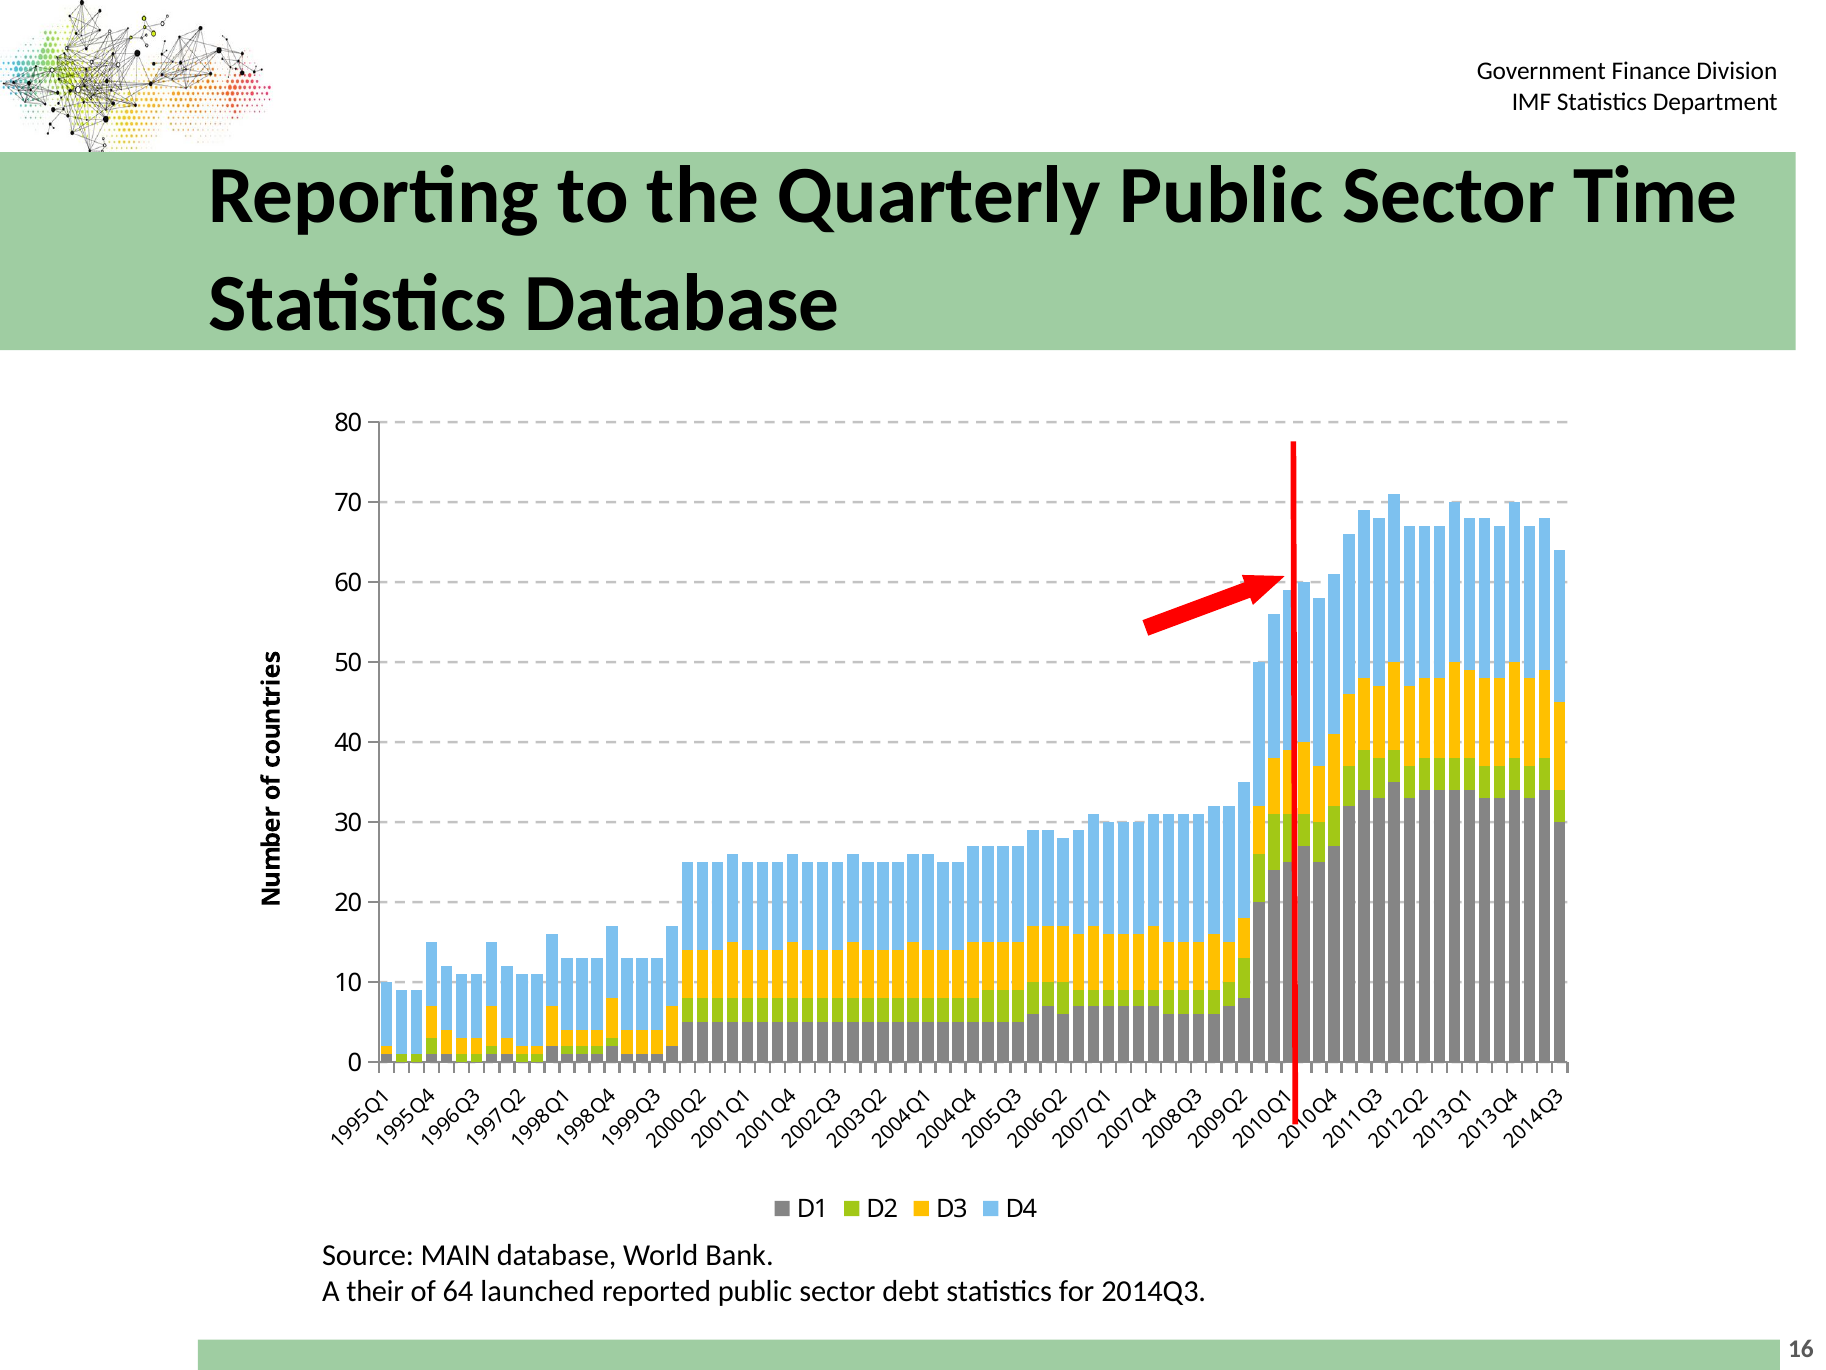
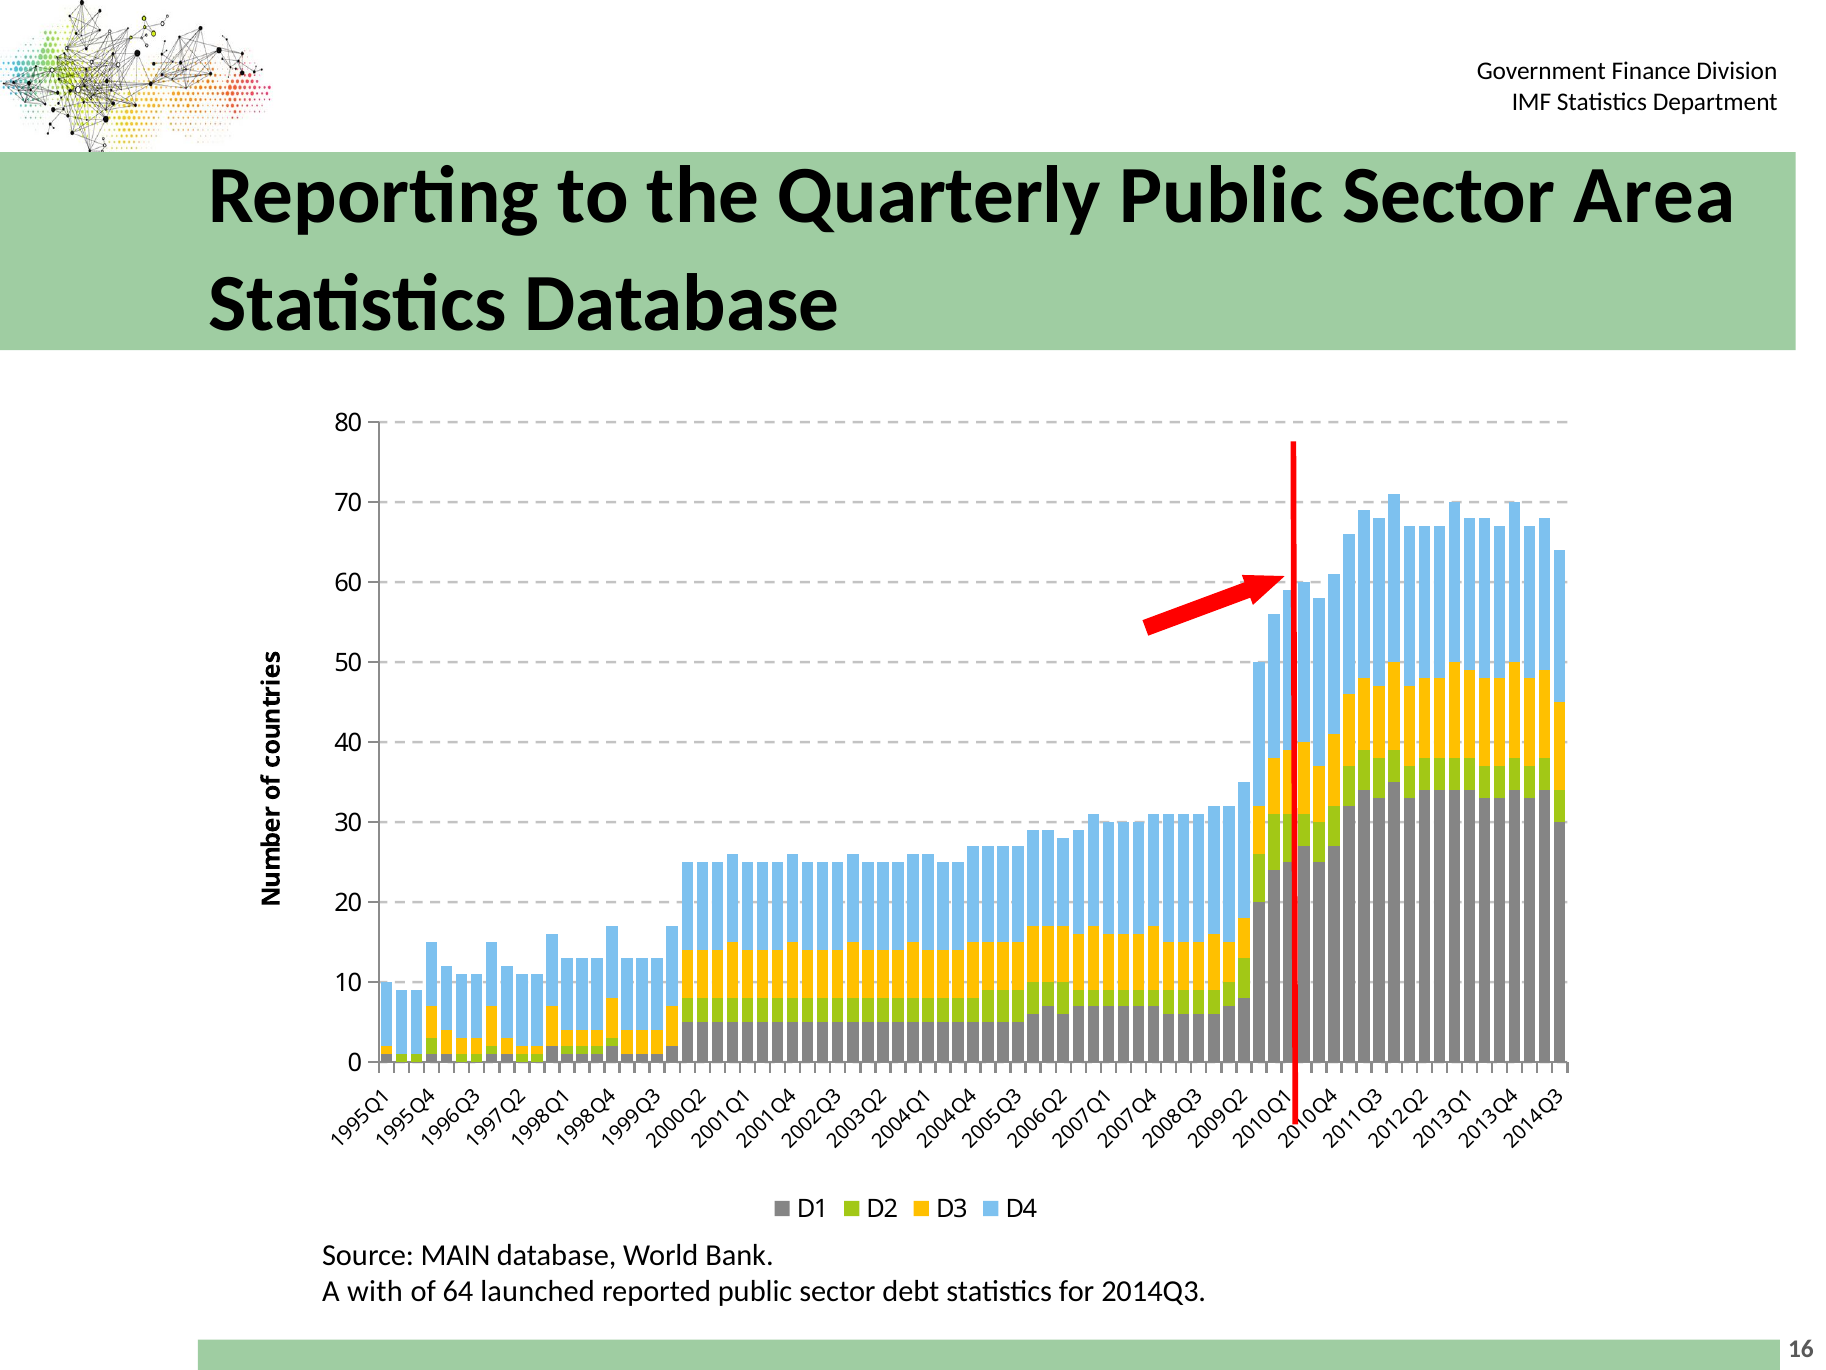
Time: Time -> Area
their: their -> with
